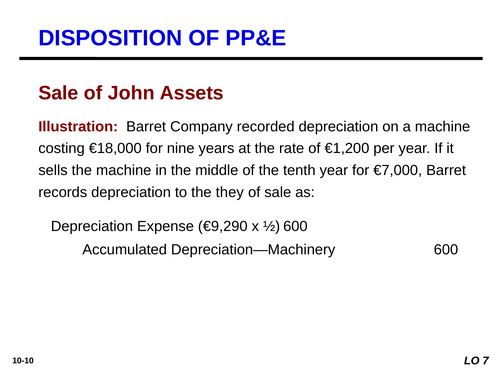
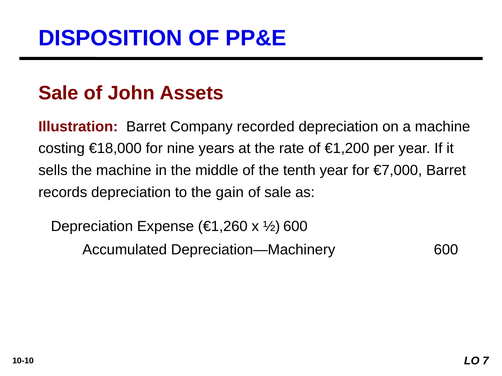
they: they -> gain
€9,290: €9,290 -> €1,260
